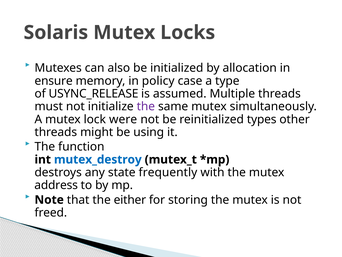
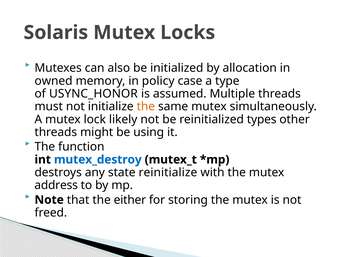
ensure: ensure -> owned
USYNC_RELEASE: USYNC_RELEASE -> USYNC_HONOR
the at (146, 106) colour: purple -> orange
were: were -> likely
frequently: frequently -> reinitialize
